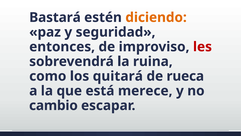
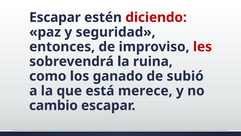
Bastará at (55, 17): Bastará -> Escapar
diciendo colour: orange -> red
quitará: quitará -> ganado
rueca: rueca -> subió
